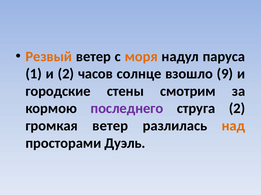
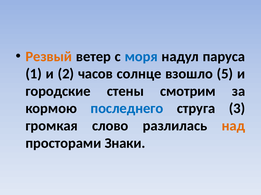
моря colour: orange -> blue
9: 9 -> 5
последнего colour: purple -> blue
струга 2: 2 -> 3
громкая ветер: ветер -> слово
Дуэль: Дуэль -> Знаки
